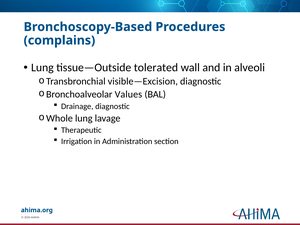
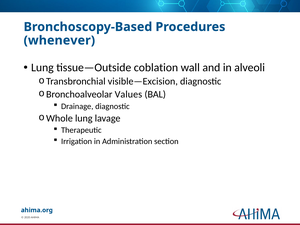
complains: complains -> whenever
tolerated: tolerated -> coblation
